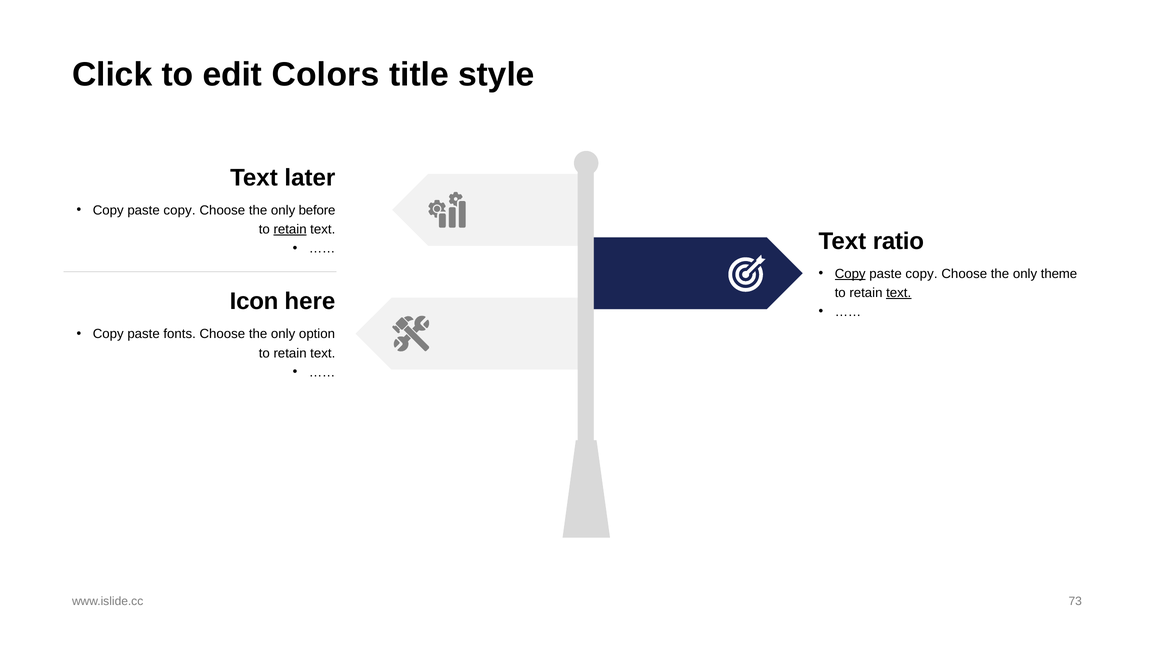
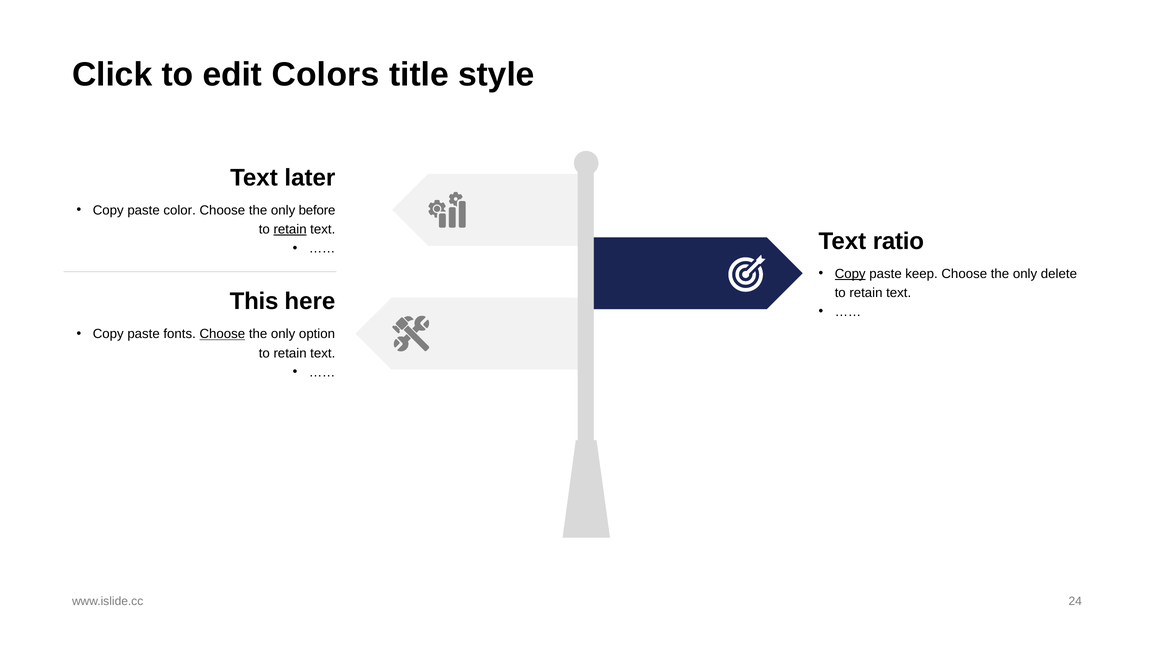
copy at (180, 210): copy -> color
copy at (921, 274): copy -> keep
theme: theme -> delete
text at (899, 293) underline: present -> none
Icon: Icon -> This
Choose at (222, 334) underline: none -> present
73: 73 -> 24
